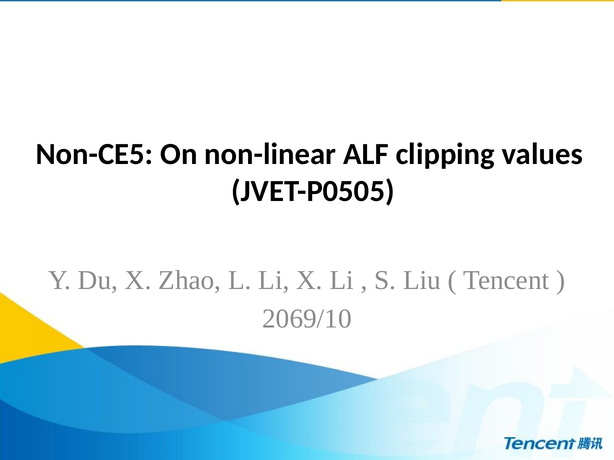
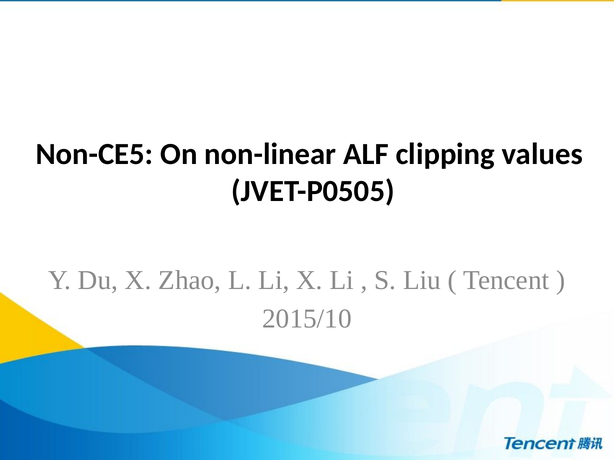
2069/10: 2069/10 -> 2015/10
